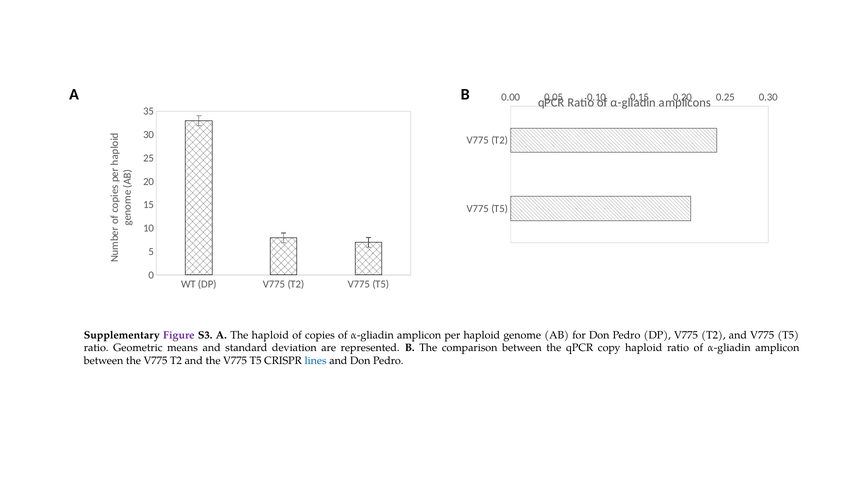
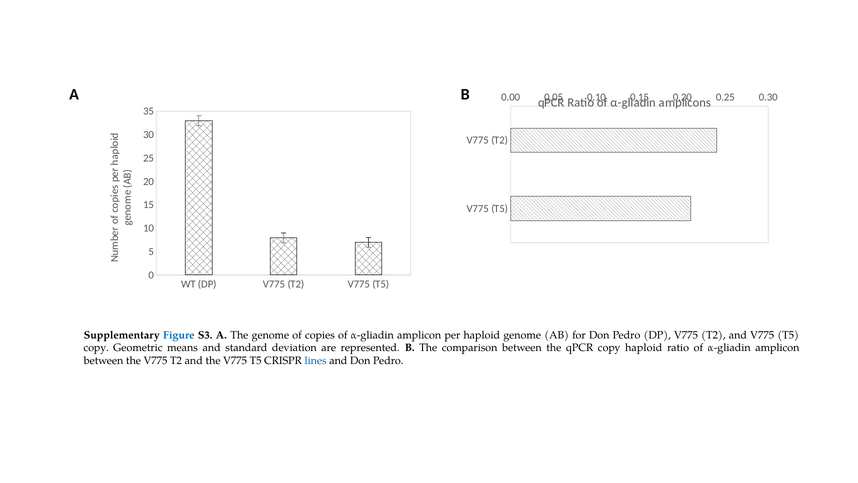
Figure colour: purple -> blue
The haploid: haploid -> genome
ratio at (96, 348): ratio -> copy
